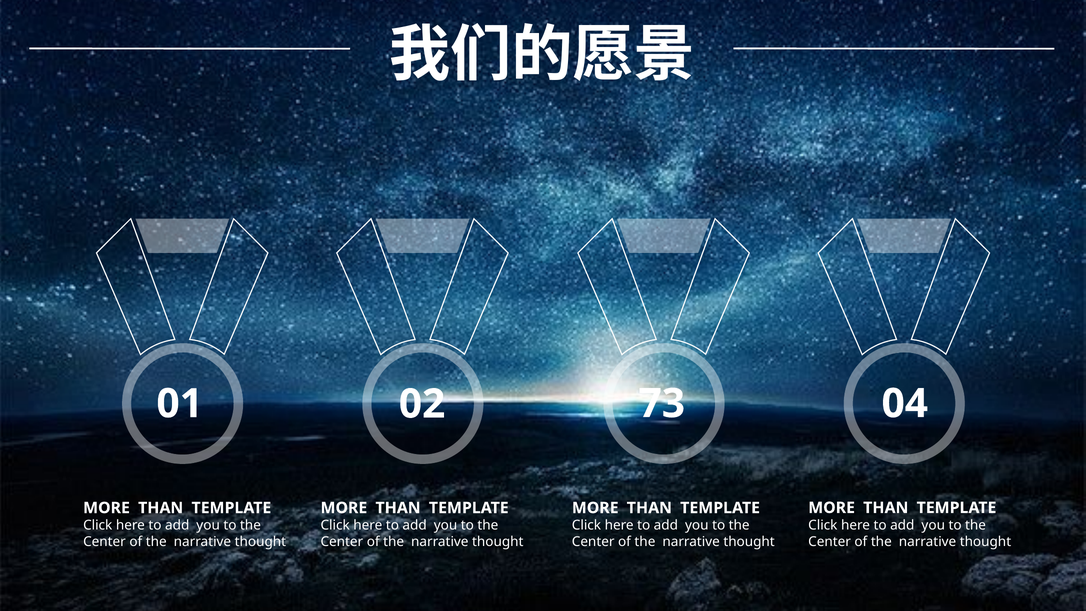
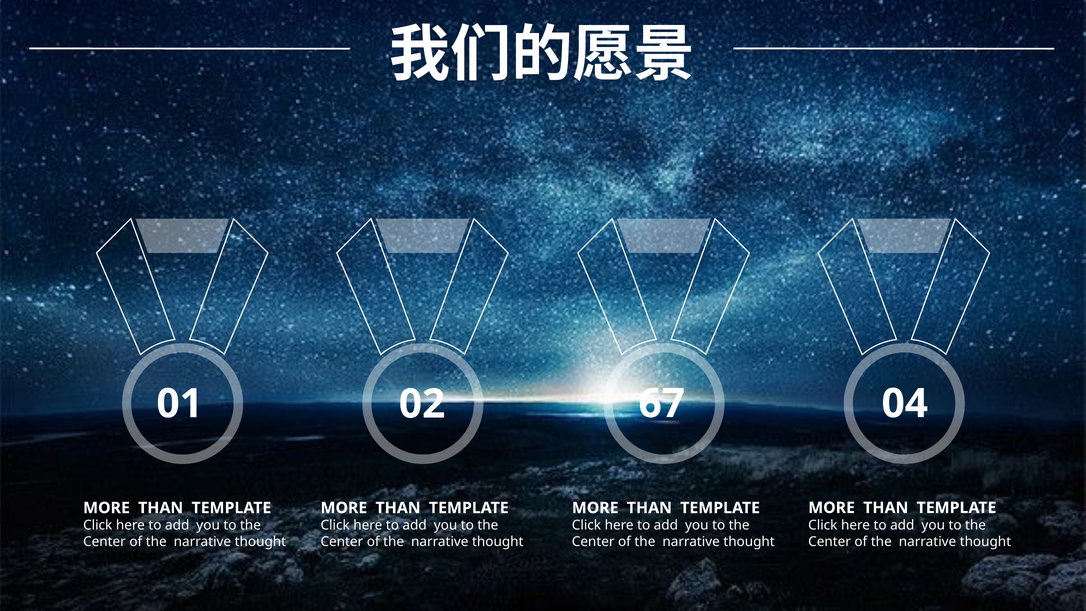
73: 73 -> 67
